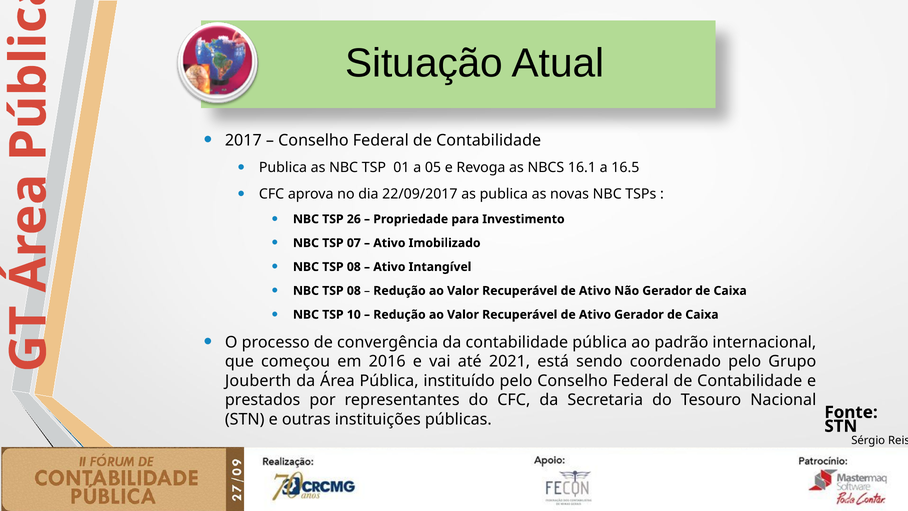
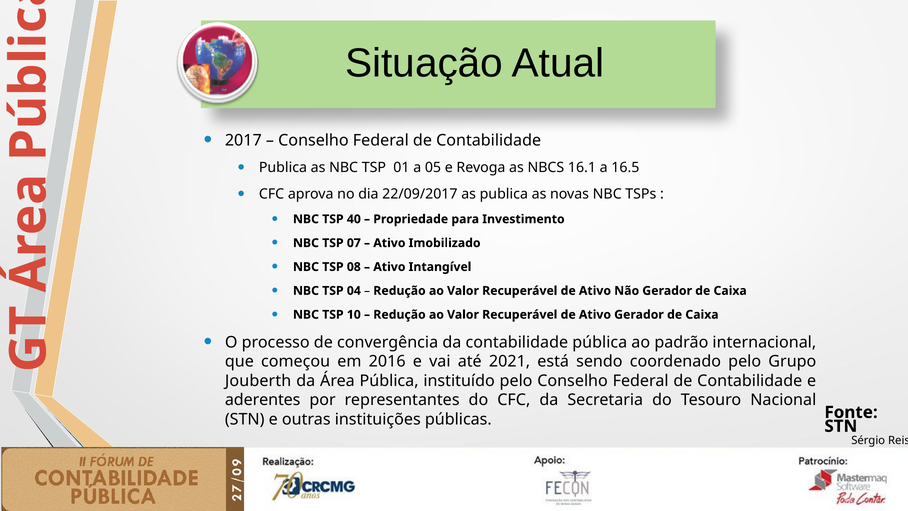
26: 26 -> 40
08 at (354, 291): 08 -> 04
prestados: prestados -> aderentes
